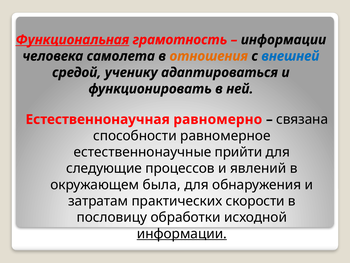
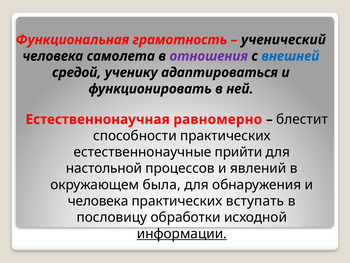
Функциональная underline: present -> none
информации at (283, 40): информации -> ученический
отношения colour: orange -> purple
связана: связана -> блестит
способности равномерное: равномерное -> практических
следующие: следующие -> настольной
затратам at (98, 201): затратам -> человека
скорости: скорости -> вступать
